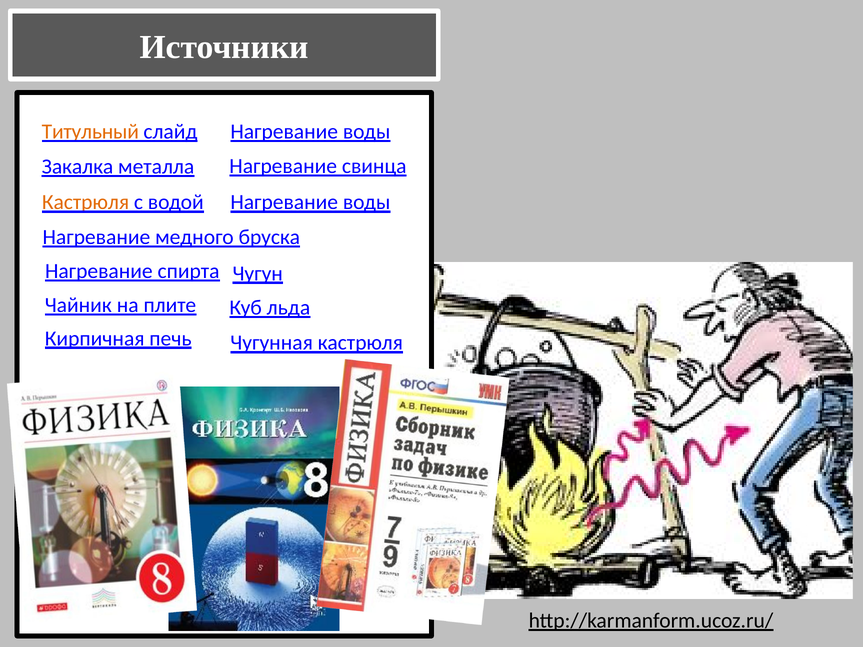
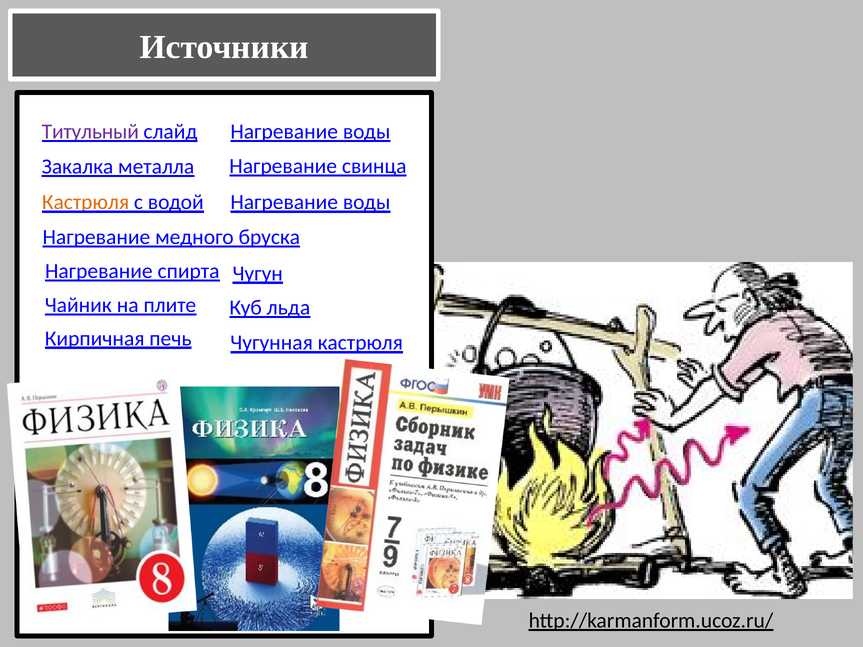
Титульный colour: orange -> purple
